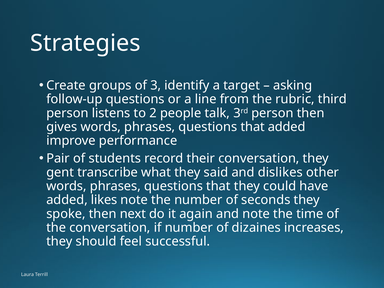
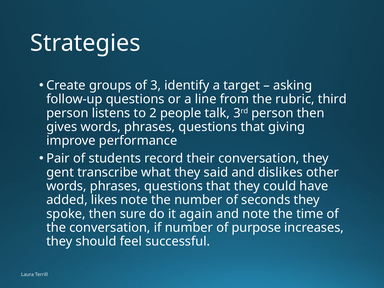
that added: added -> giving
next: next -> sure
dizaines: dizaines -> purpose
